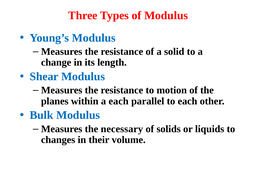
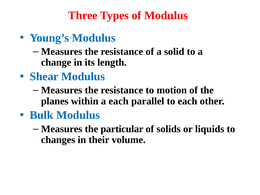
necessary: necessary -> particular
